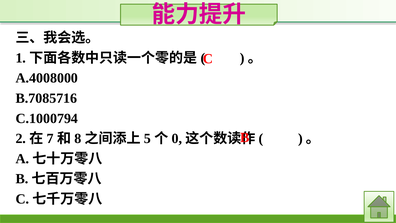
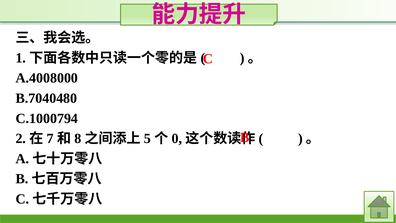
B.7085716: B.7085716 -> B.7040480
